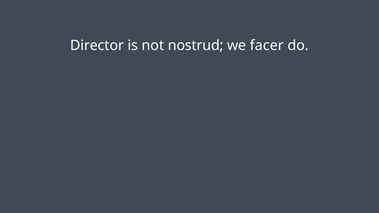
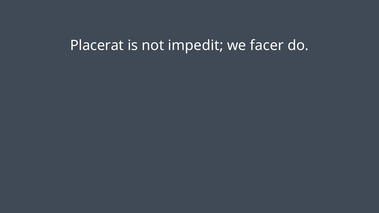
Director: Director -> Placerat
nostrud: nostrud -> impedit
